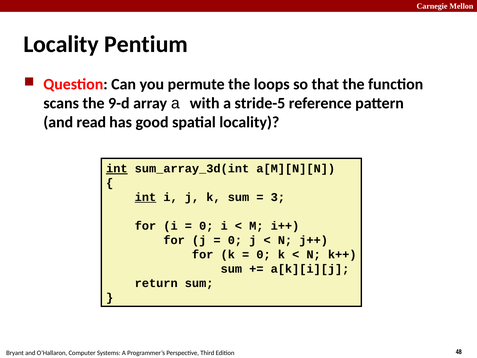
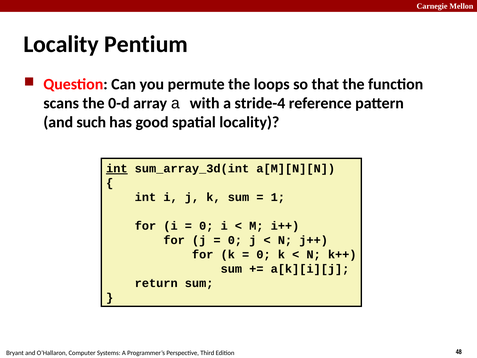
9-d: 9-d -> 0-d
stride-5: stride-5 -> stride-4
read: read -> such
int at (145, 197) underline: present -> none
3: 3 -> 1
